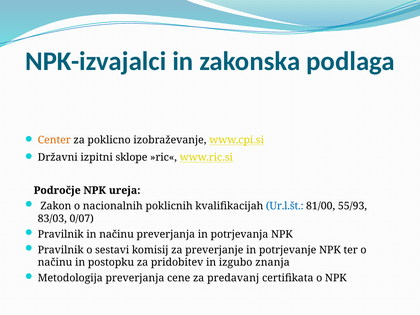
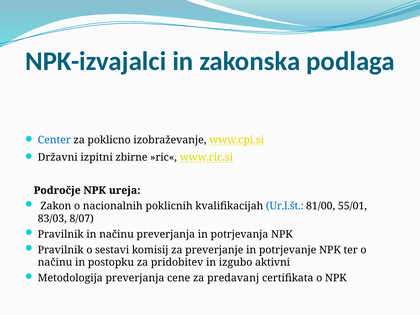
Center colour: orange -> blue
sklope: sklope -> zbirne
55/93: 55/93 -> 55/01
0/07: 0/07 -> 8/07
znanja: znanja -> aktivni
